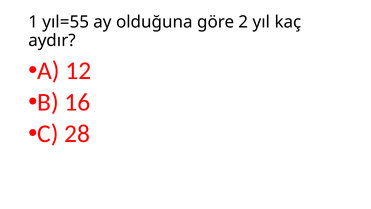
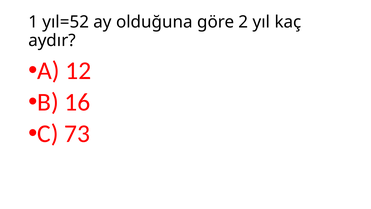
yıl=55: yıl=55 -> yıl=52
28: 28 -> 73
